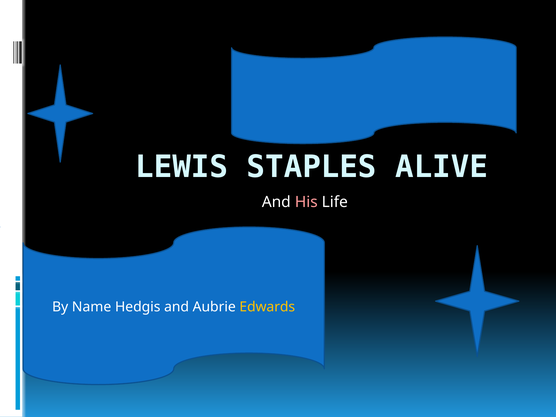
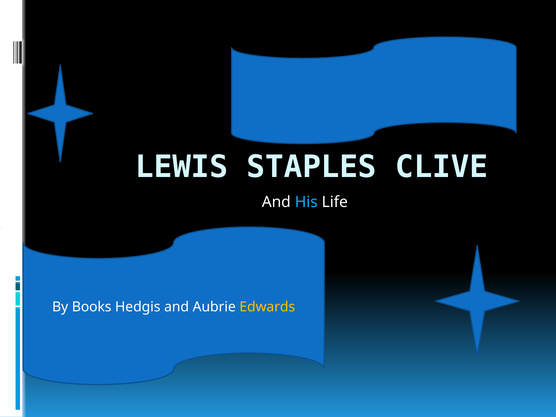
ALIVE: ALIVE -> CLIVE
His colour: pink -> light blue
Name: Name -> Books
